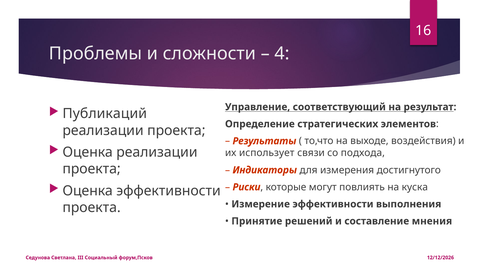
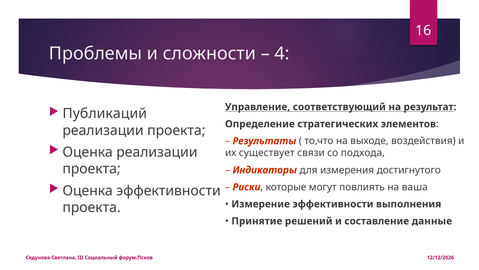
использует: использует -> существует
куска: куска -> ваша
мнения: мнения -> данные
